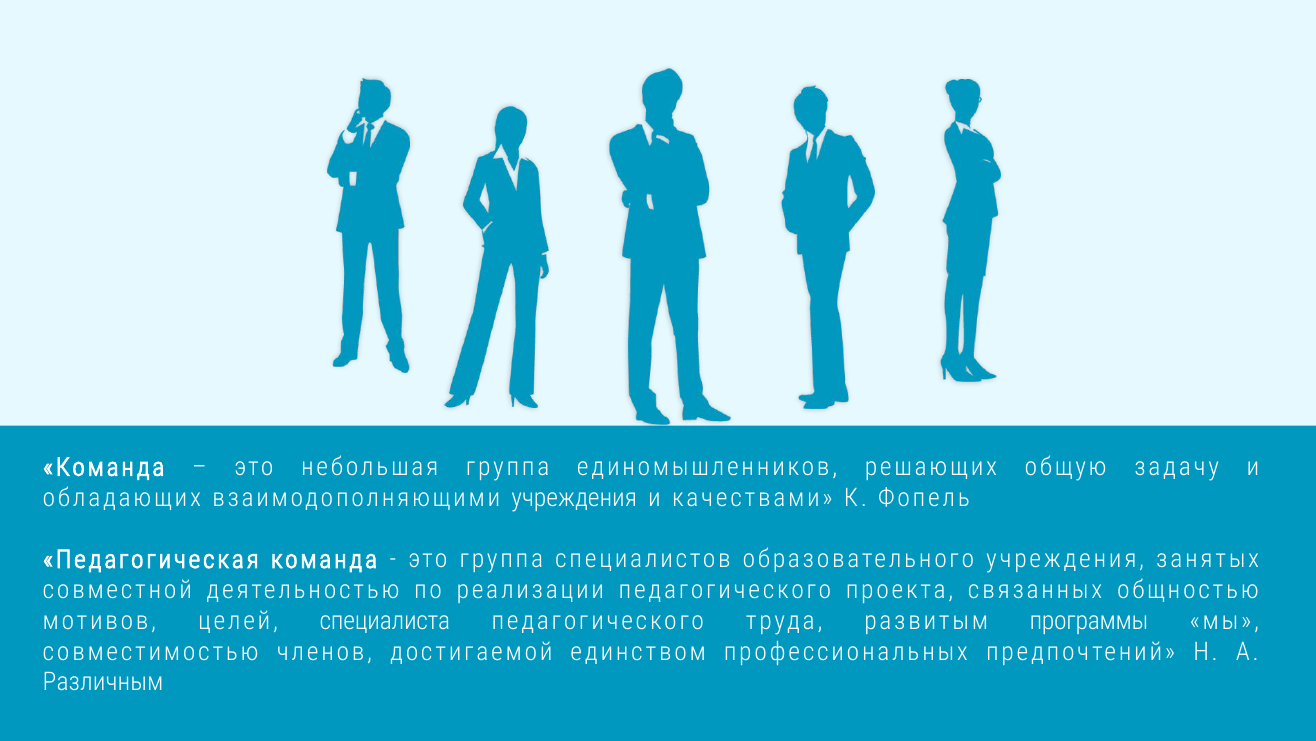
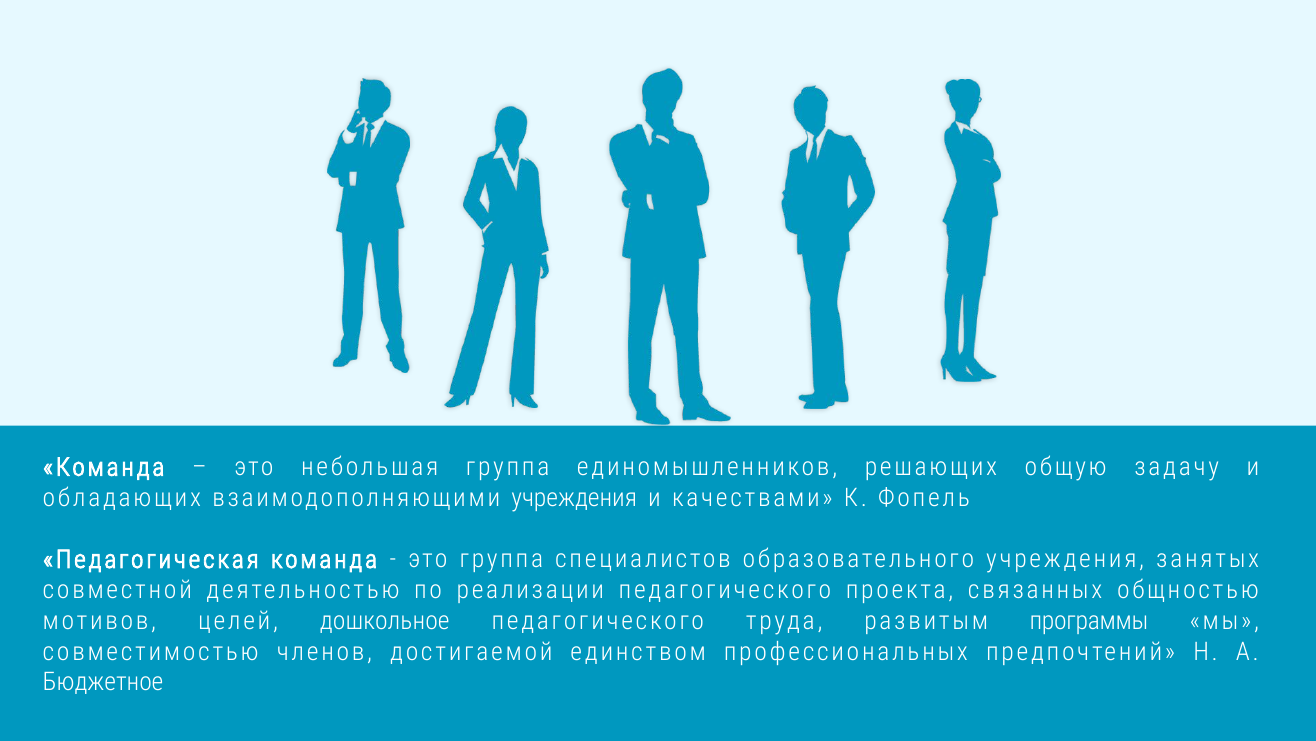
специалиста: специалиста -> дошкольное
Различным: Различным -> Бюджетное
